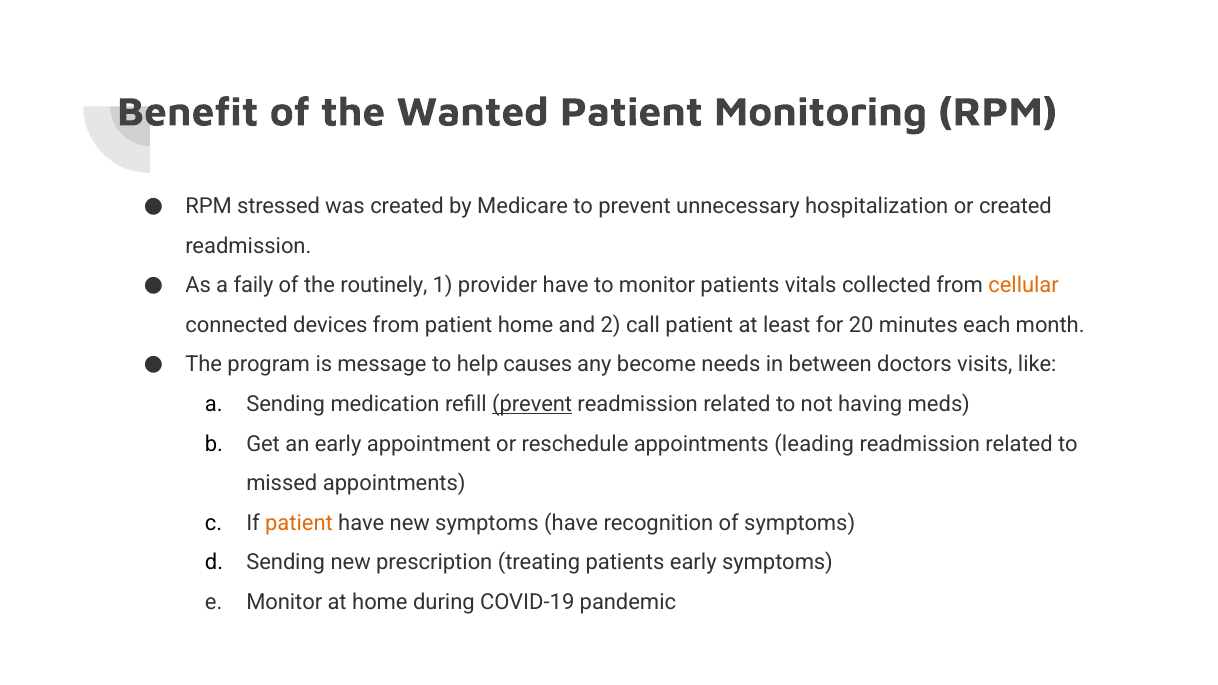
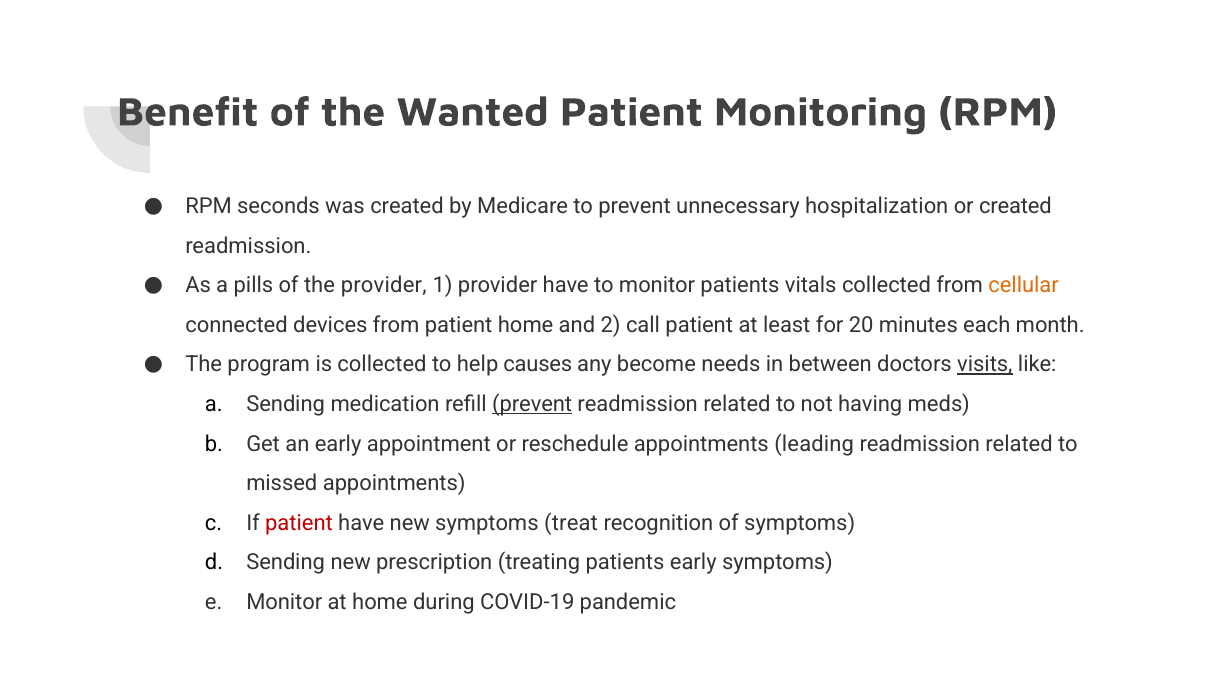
stressed: stressed -> seconds
faily: faily -> pills
the routinely: routinely -> provider
is message: message -> collected
visits underline: none -> present
patient at (299, 523) colour: orange -> red
symptoms have: have -> treat
